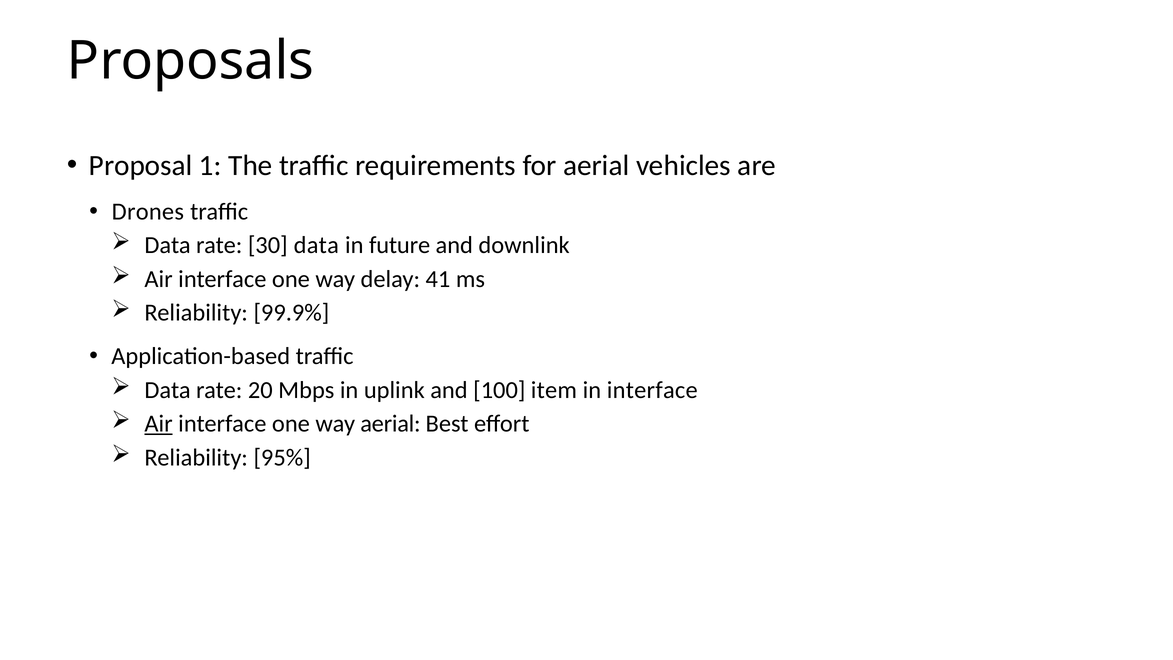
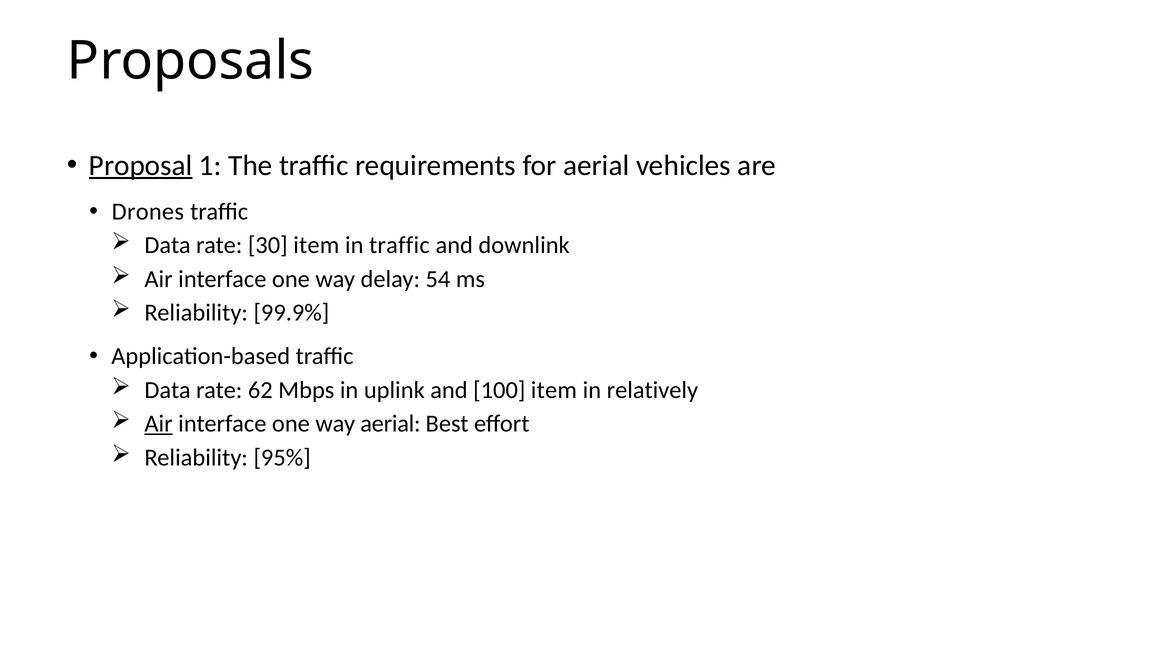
Proposal underline: none -> present
30 data: data -> item
in future: future -> traffic
41: 41 -> 54
20: 20 -> 62
in interface: interface -> relatively
